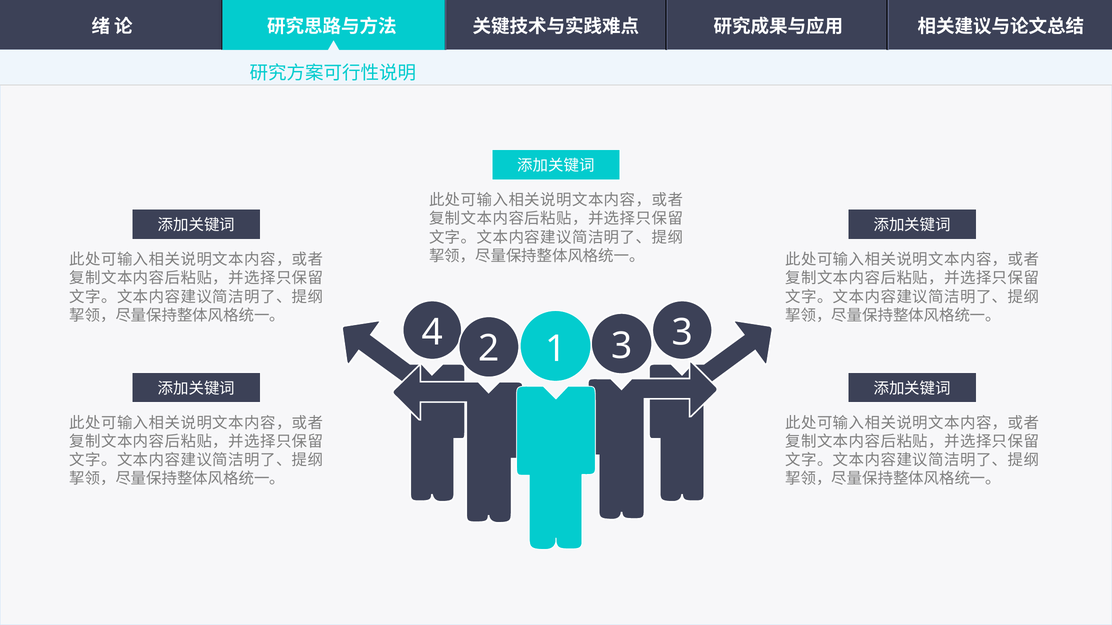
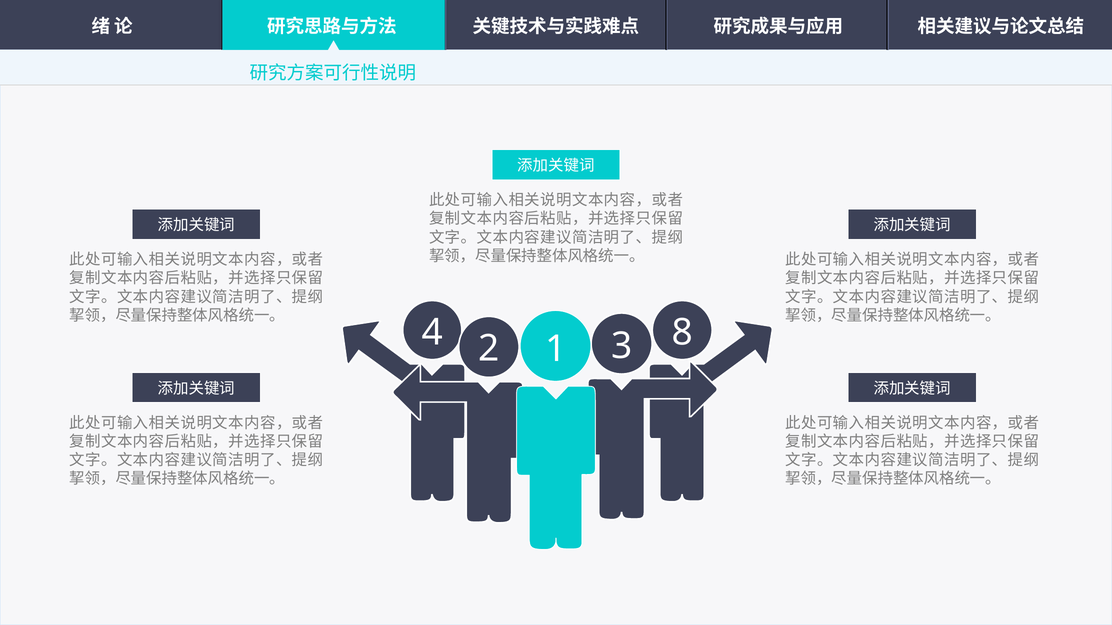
4 3: 3 -> 8
